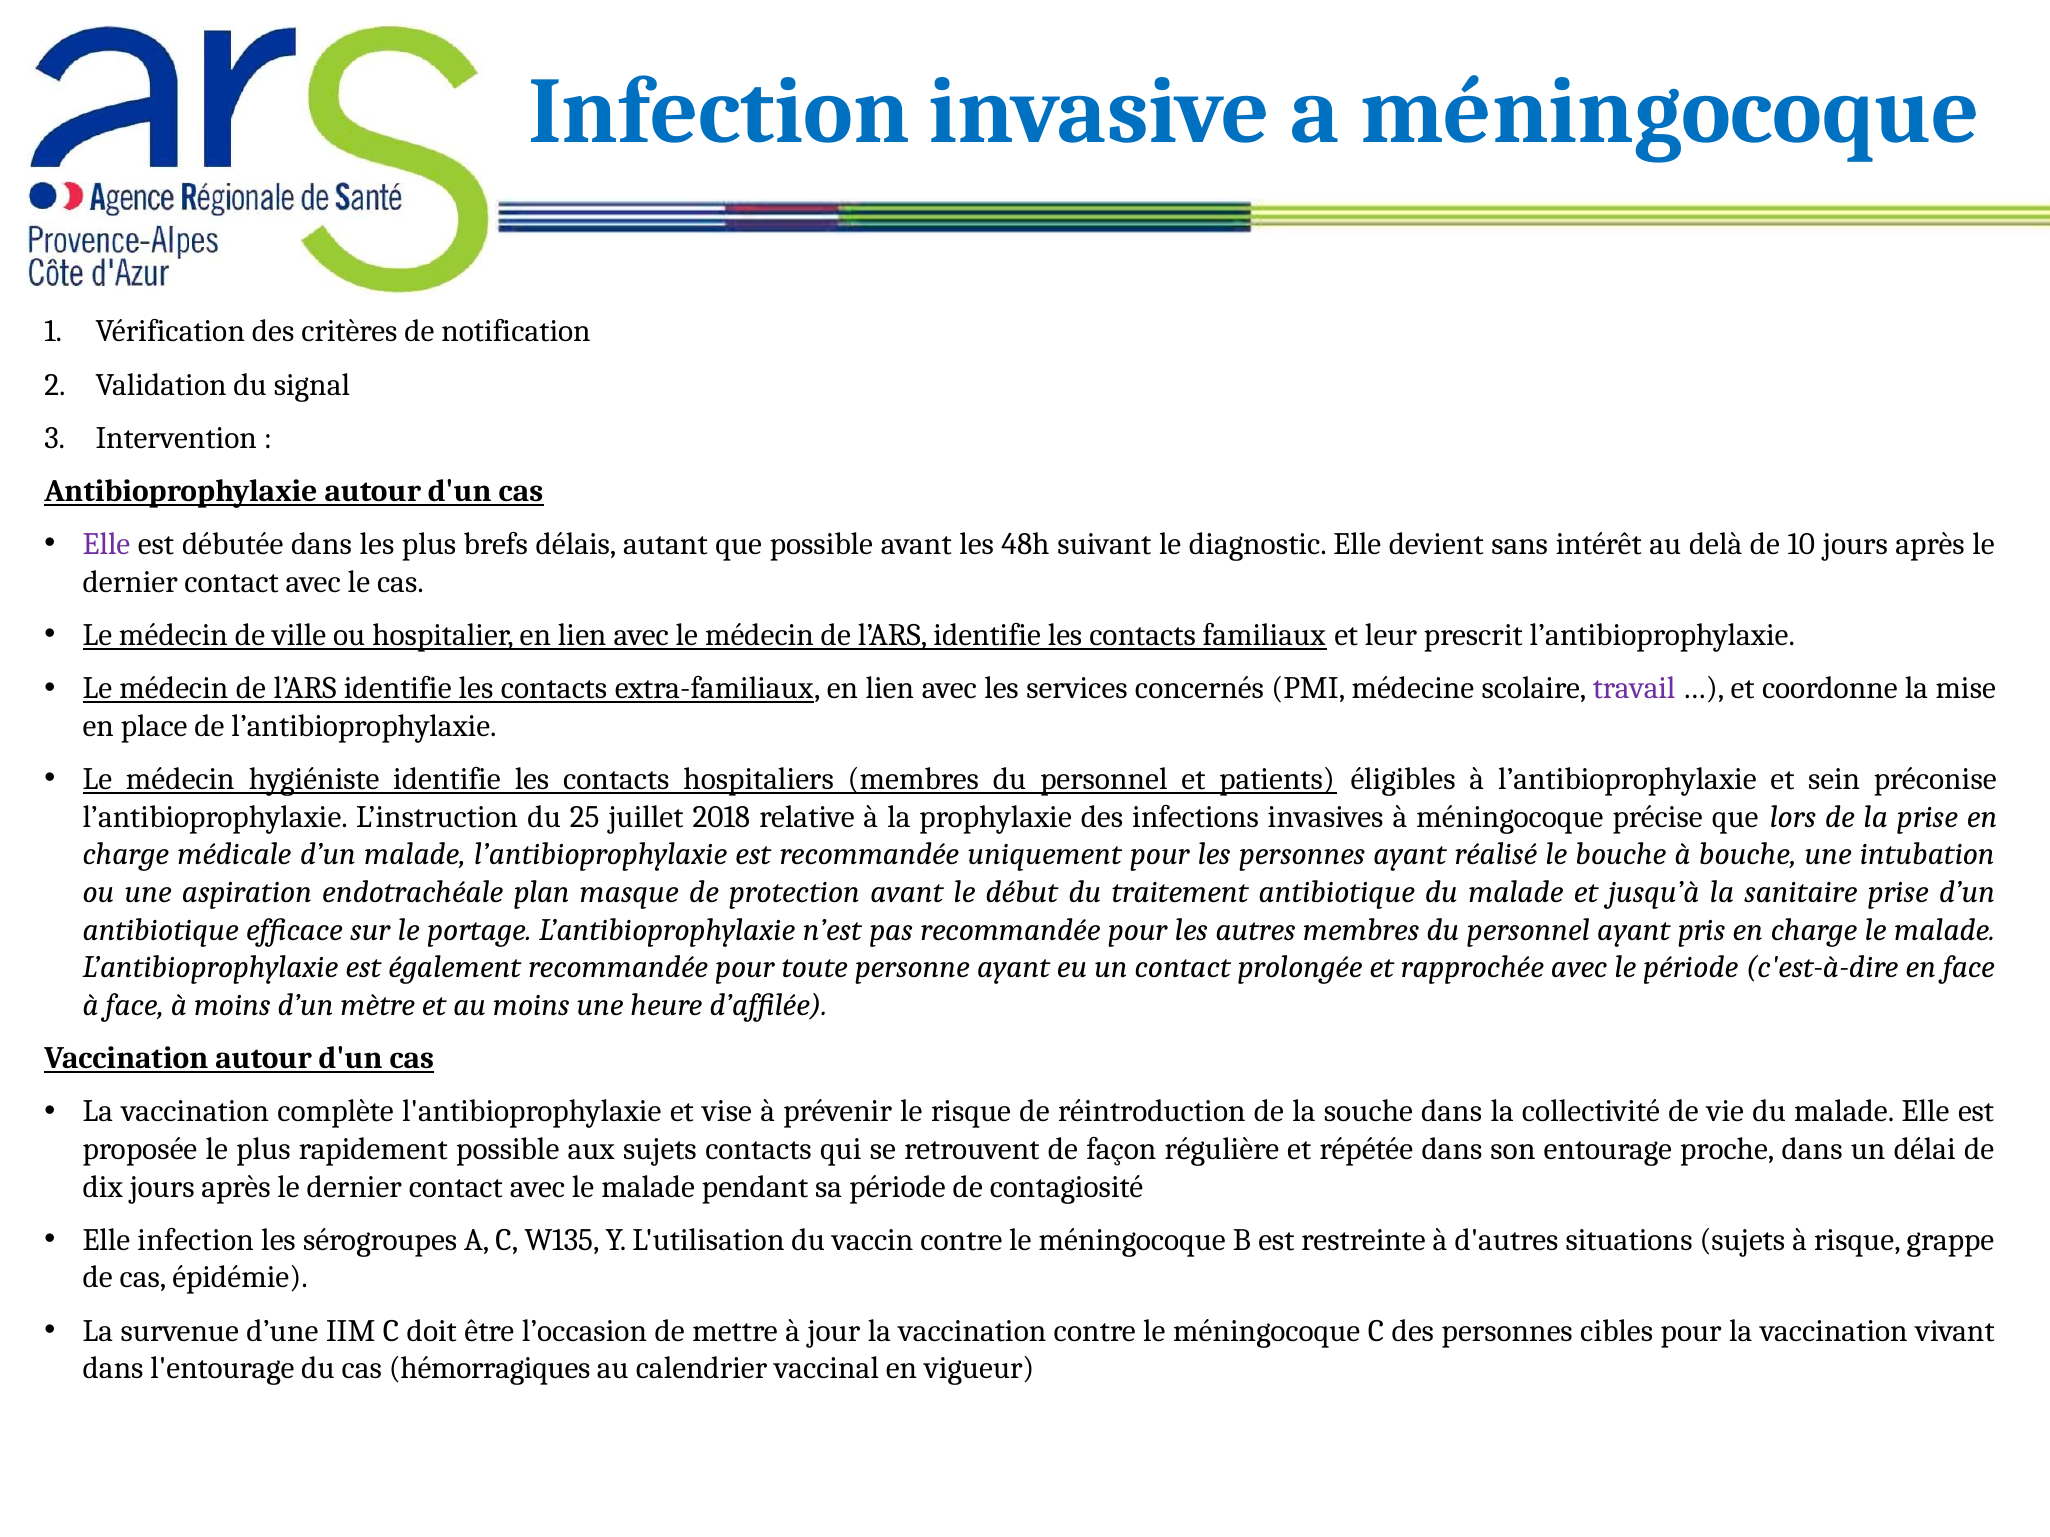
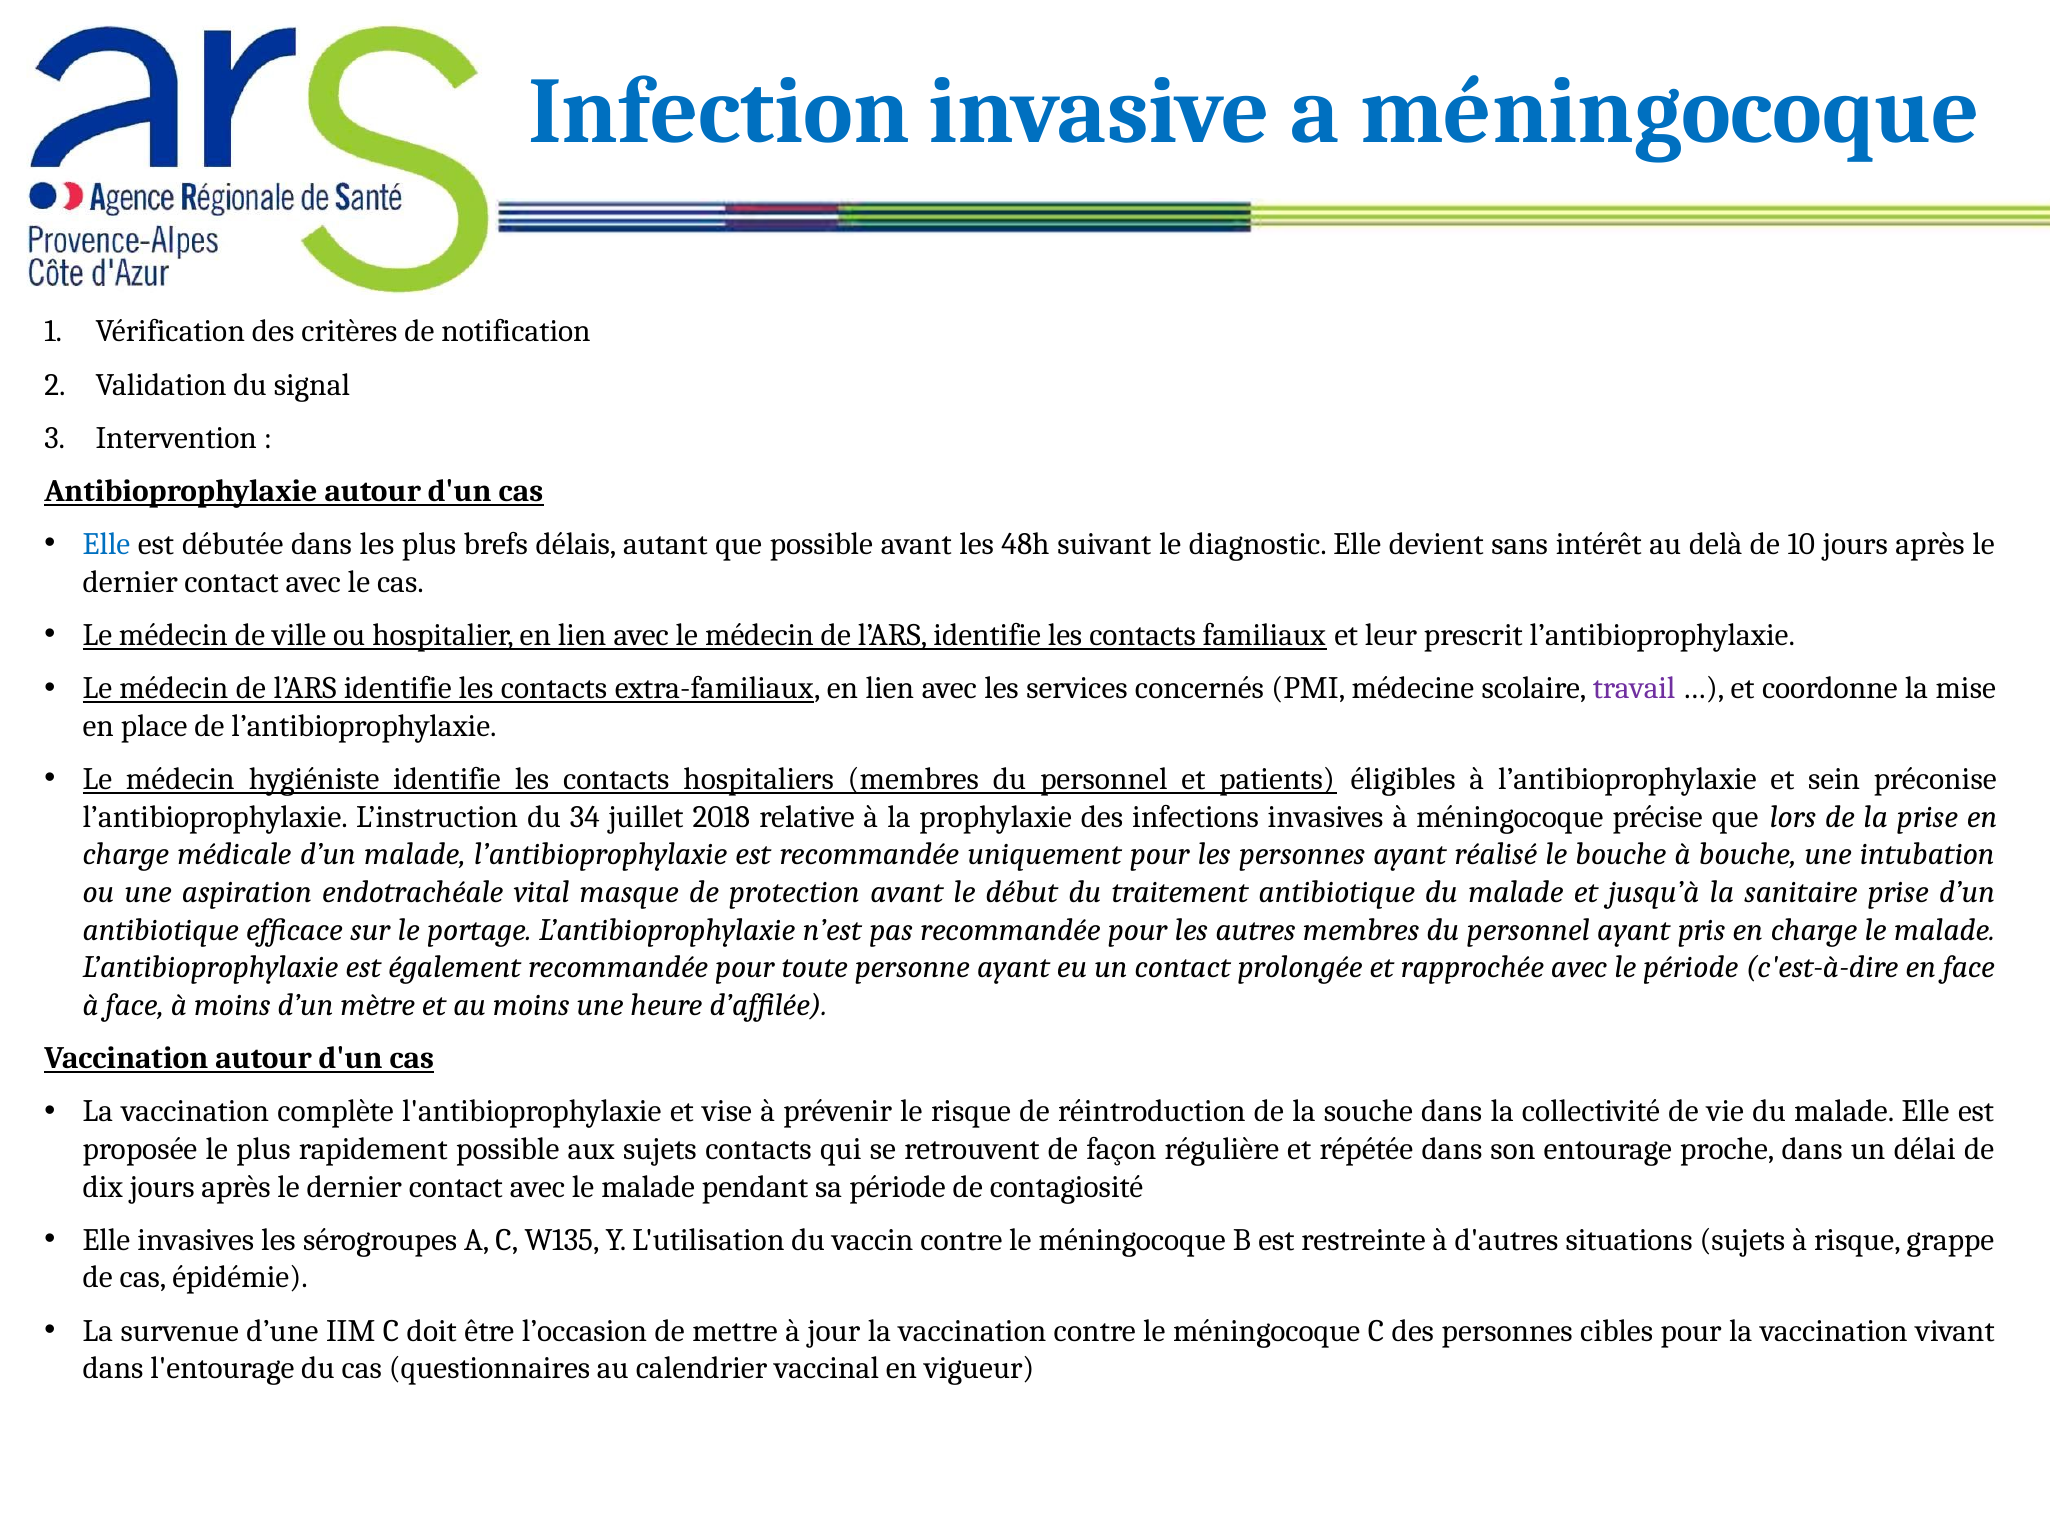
Elle at (107, 545) colour: purple -> blue
25: 25 -> 34
plan: plan -> vital
Elle infection: infection -> invasives
hémorragiques: hémorragiques -> questionnaires
